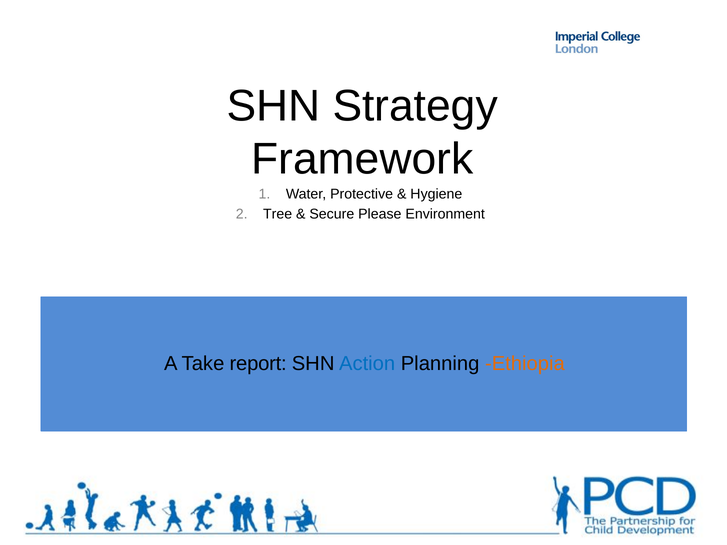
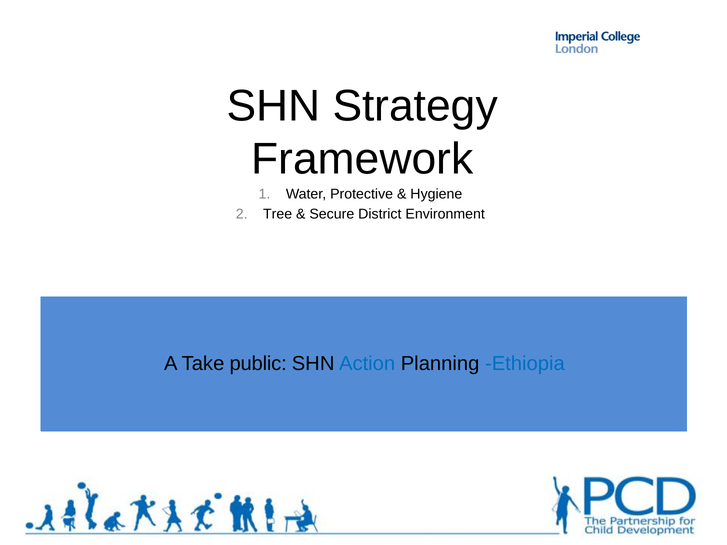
Please: Please -> District
report: report -> public
Ethiopia colour: orange -> blue
